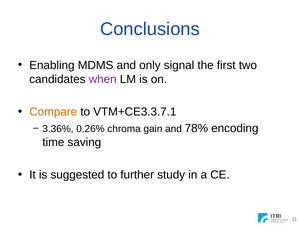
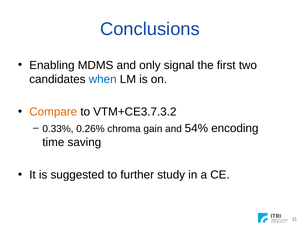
when colour: purple -> blue
VTM+CE3.3.7.1: VTM+CE3.3.7.1 -> VTM+CE3.7.3.2
3.36%: 3.36% -> 0.33%
78%: 78% -> 54%
